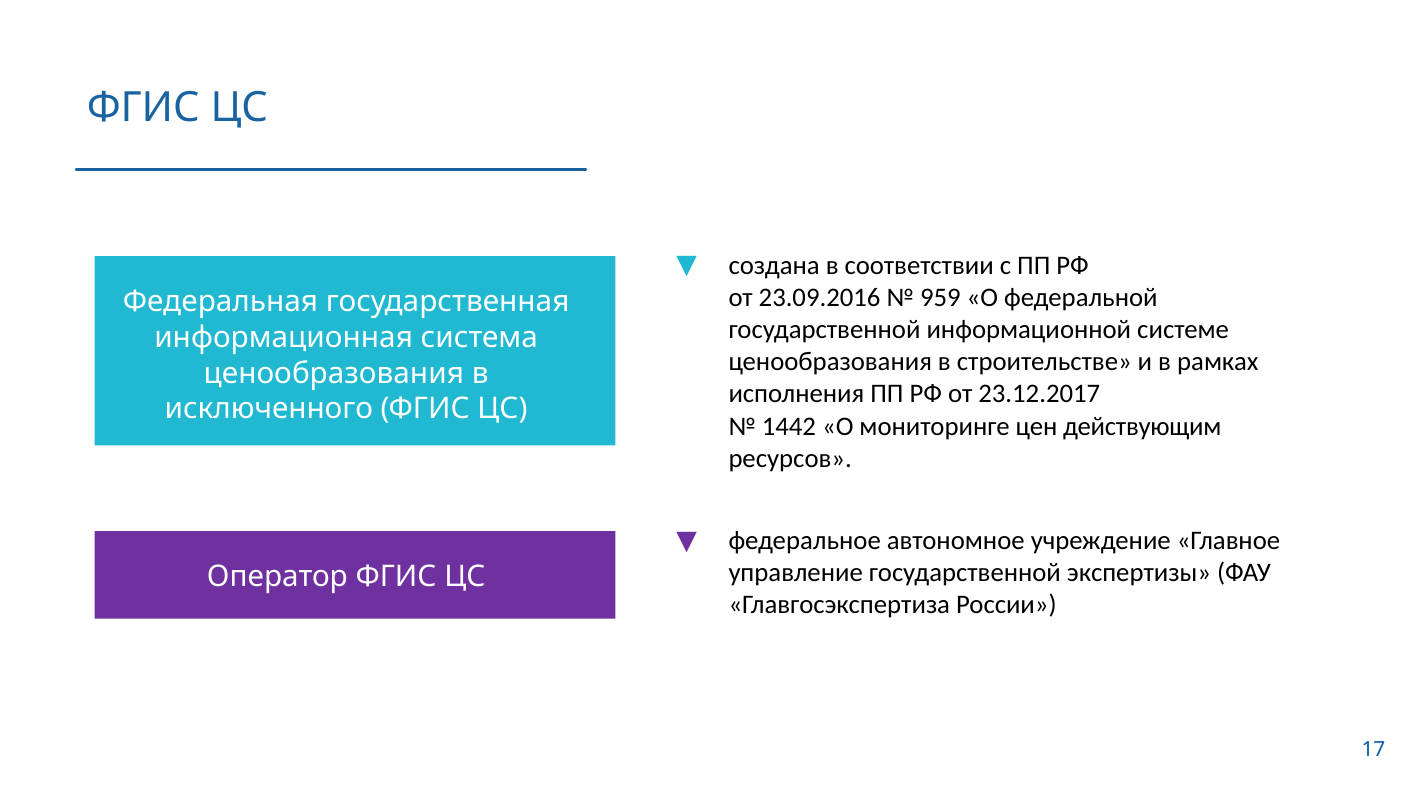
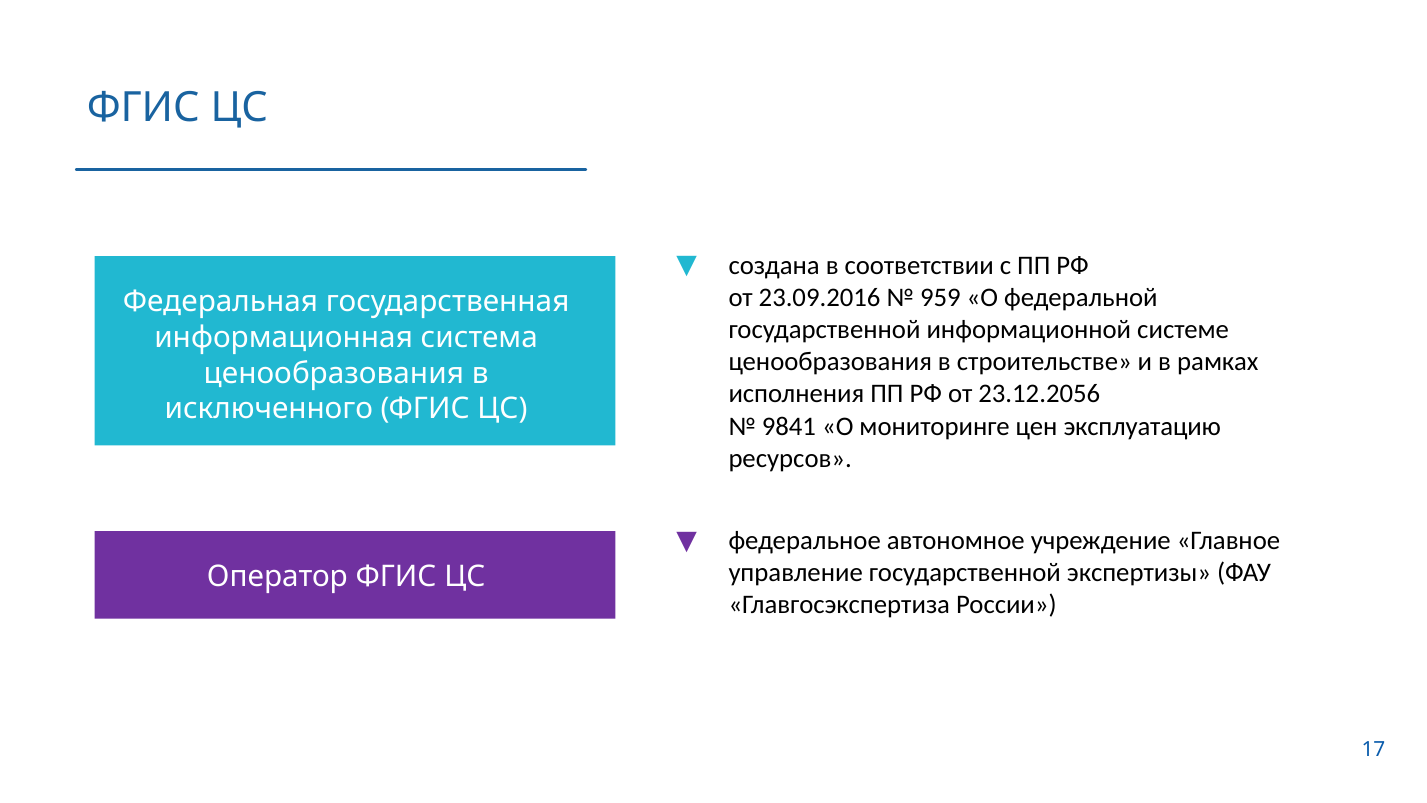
23.12.2017: 23.12.2017 -> 23.12.2056
1442: 1442 -> 9841
действующим: действующим -> эксплуатацию
